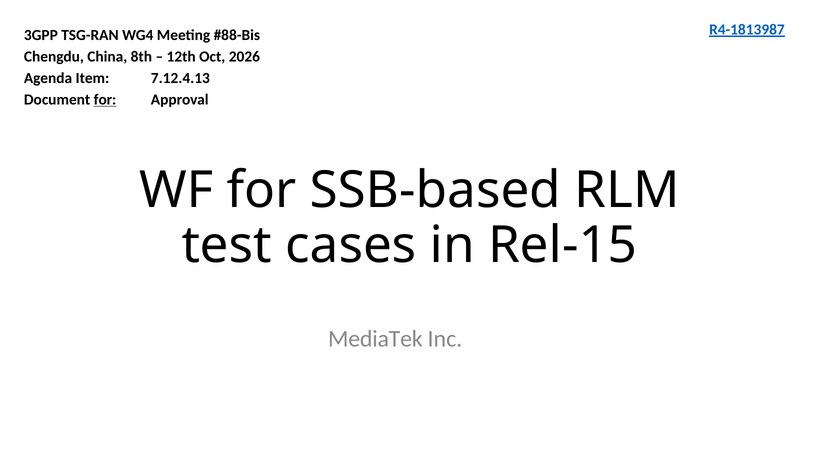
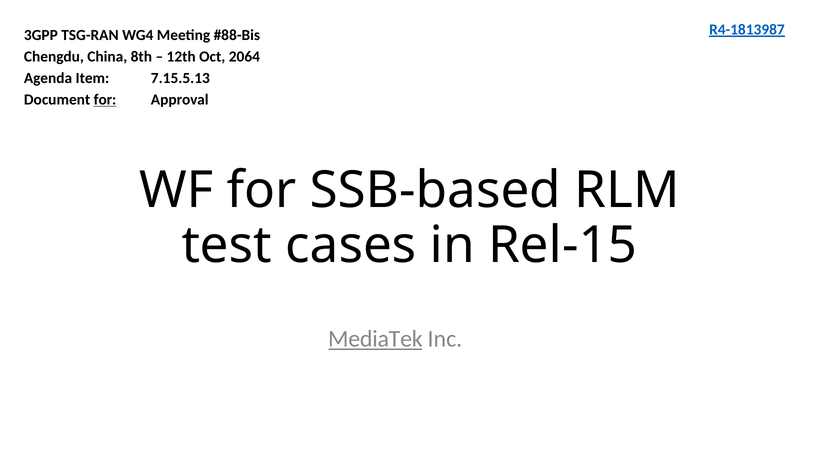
2026: 2026 -> 2064
7.12.4.13: 7.12.4.13 -> 7.15.5.13
MediaTek underline: none -> present
